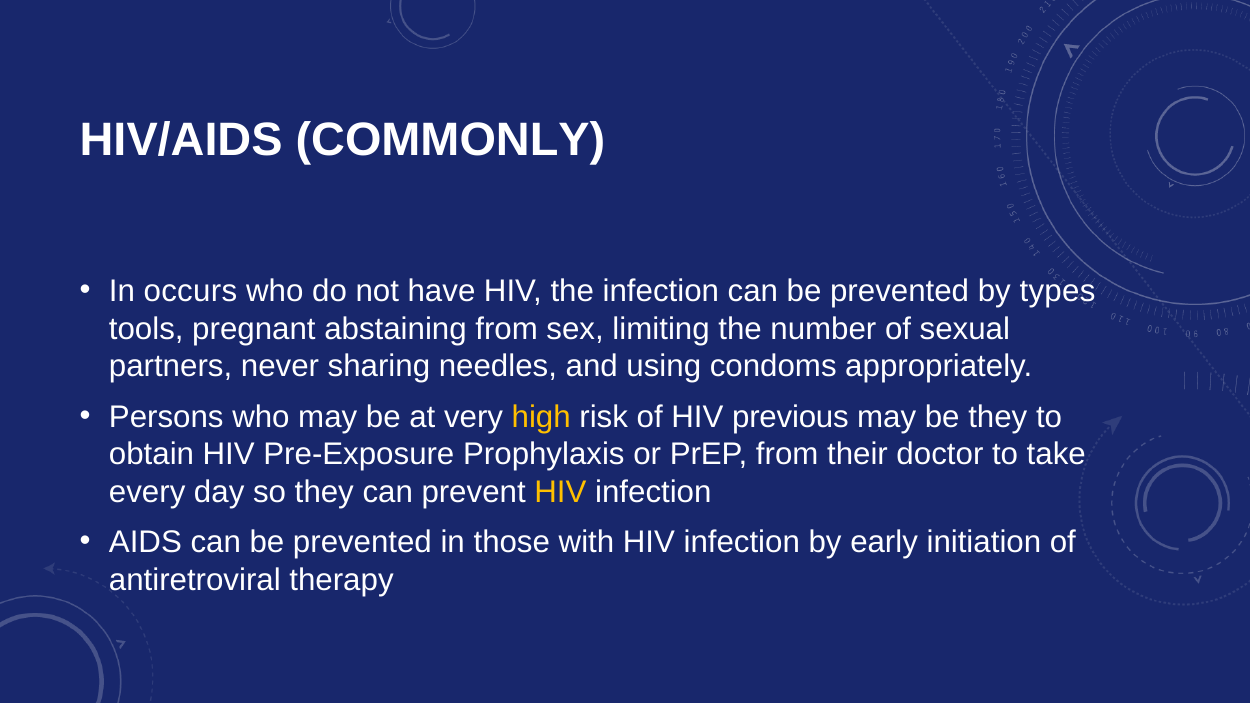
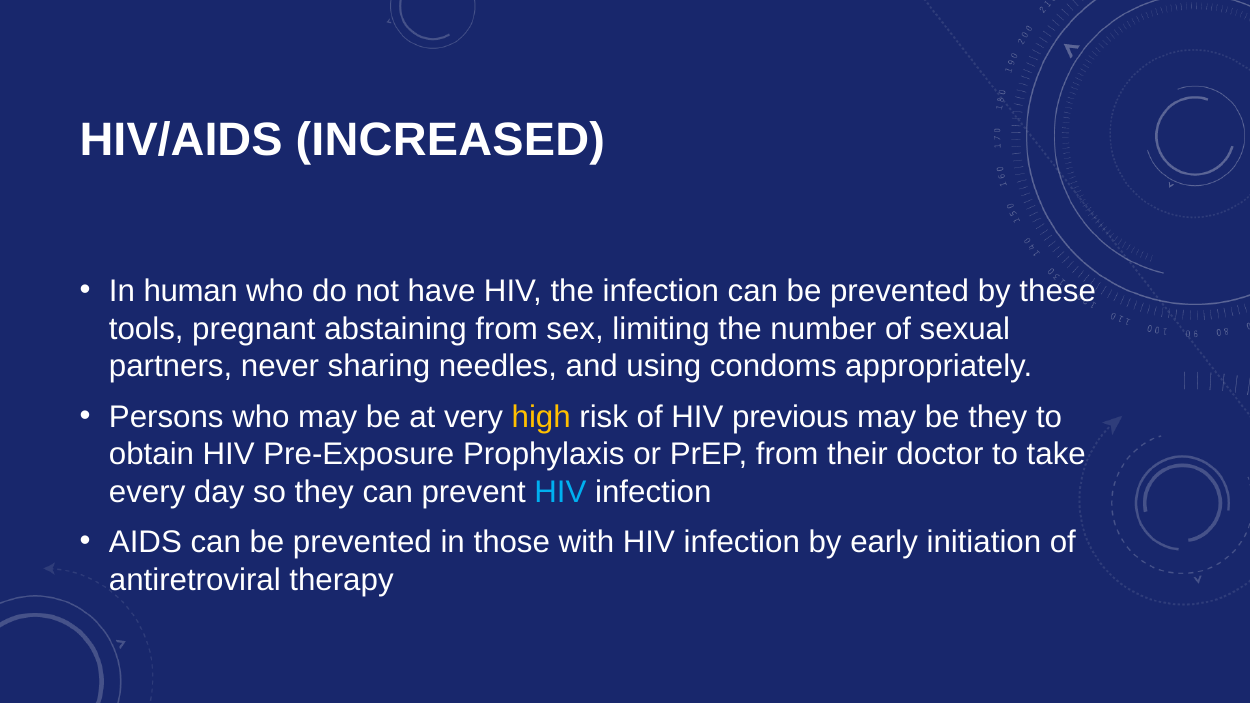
COMMONLY: COMMONLY -> INCREASED
occurs: occurs -> human
types: types -> these
HIV at (560, 492) colour: yellow -> light blue
